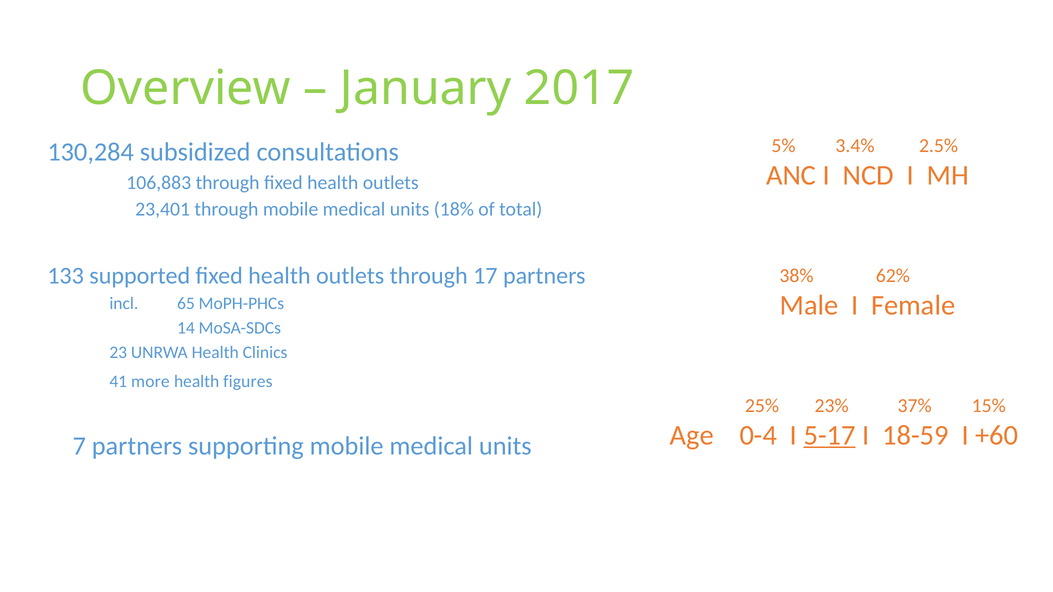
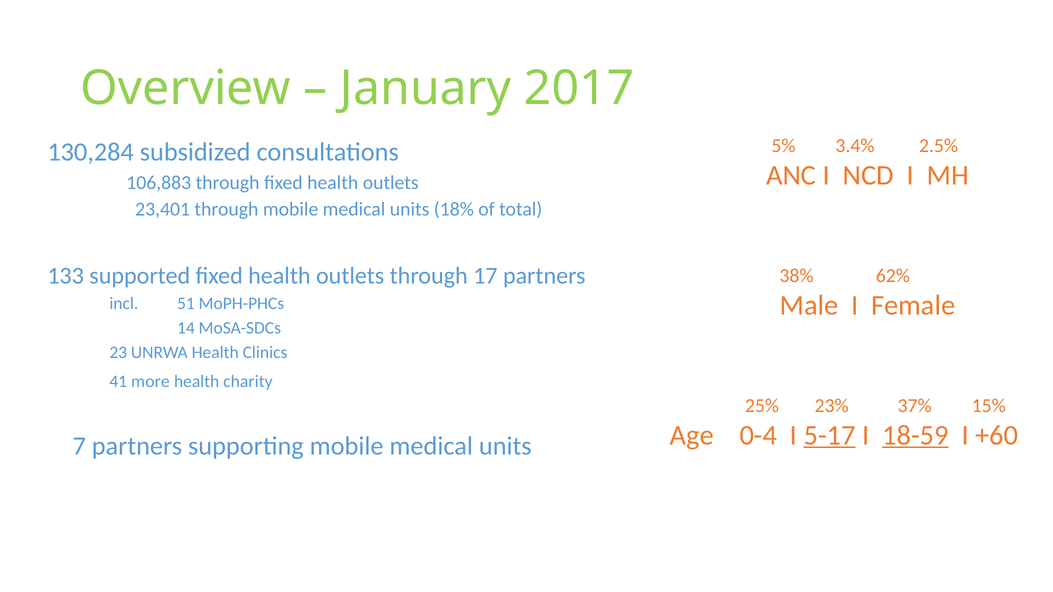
65: 65 -> 51
figures: figures -> charity
18-59 underline: none -> present
